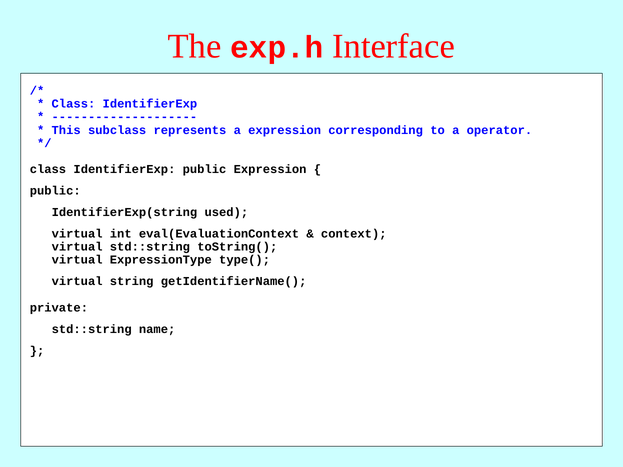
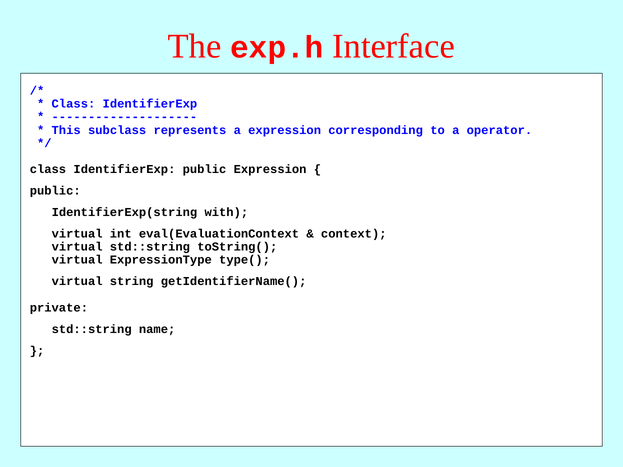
used: used -> with
